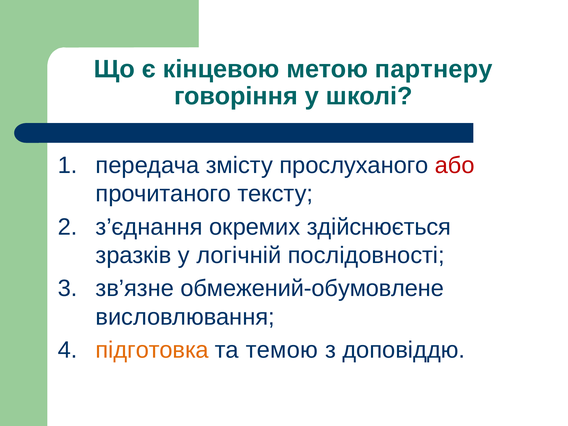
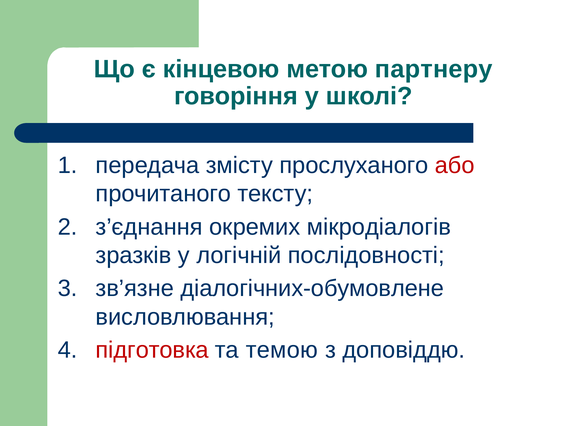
здійснюється: здійснюється -> мікродіалогів
обмежений-обумовлене: обмежений-обумовлене -> діалогічних-обумовлене
підготовка colour: orange -> red
